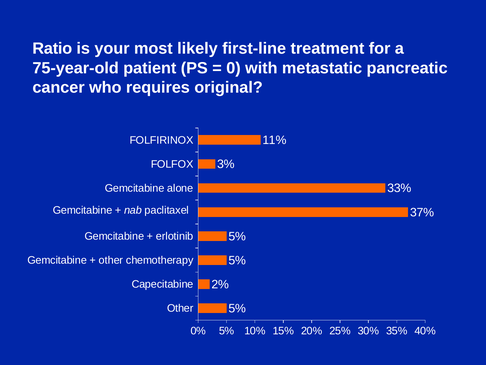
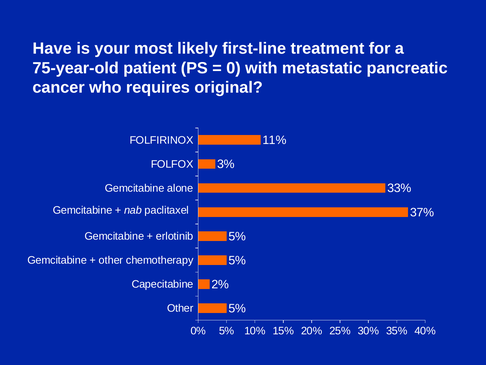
Ratio: Ratio -> Have
